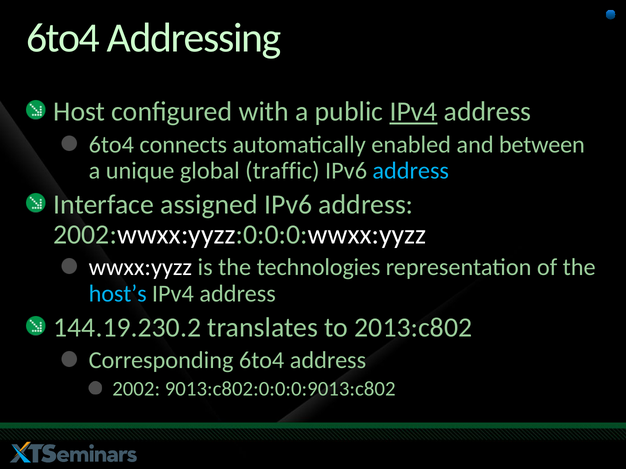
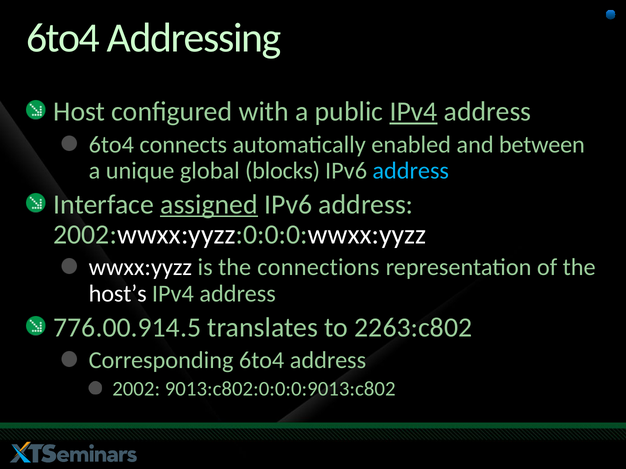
traffic: traffic -> blocks
assigned underline: none -> present
technologies: technologies -> connections
host’s colour: light blue -> white
144.19.230.2: 144.19.230.2 -> 776.00.914.5
2013:c802: 2013:c802 -> 2263:c802
